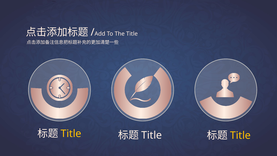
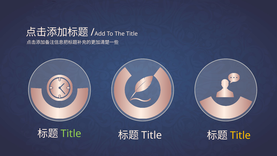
Title at (71, 134) colour: yellow -> light green
